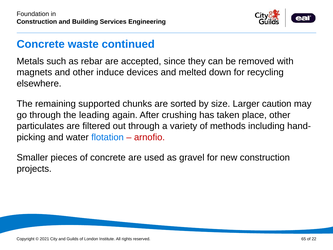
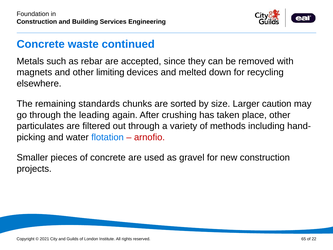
induce: induce -> limiting
supported: supported -> standards
